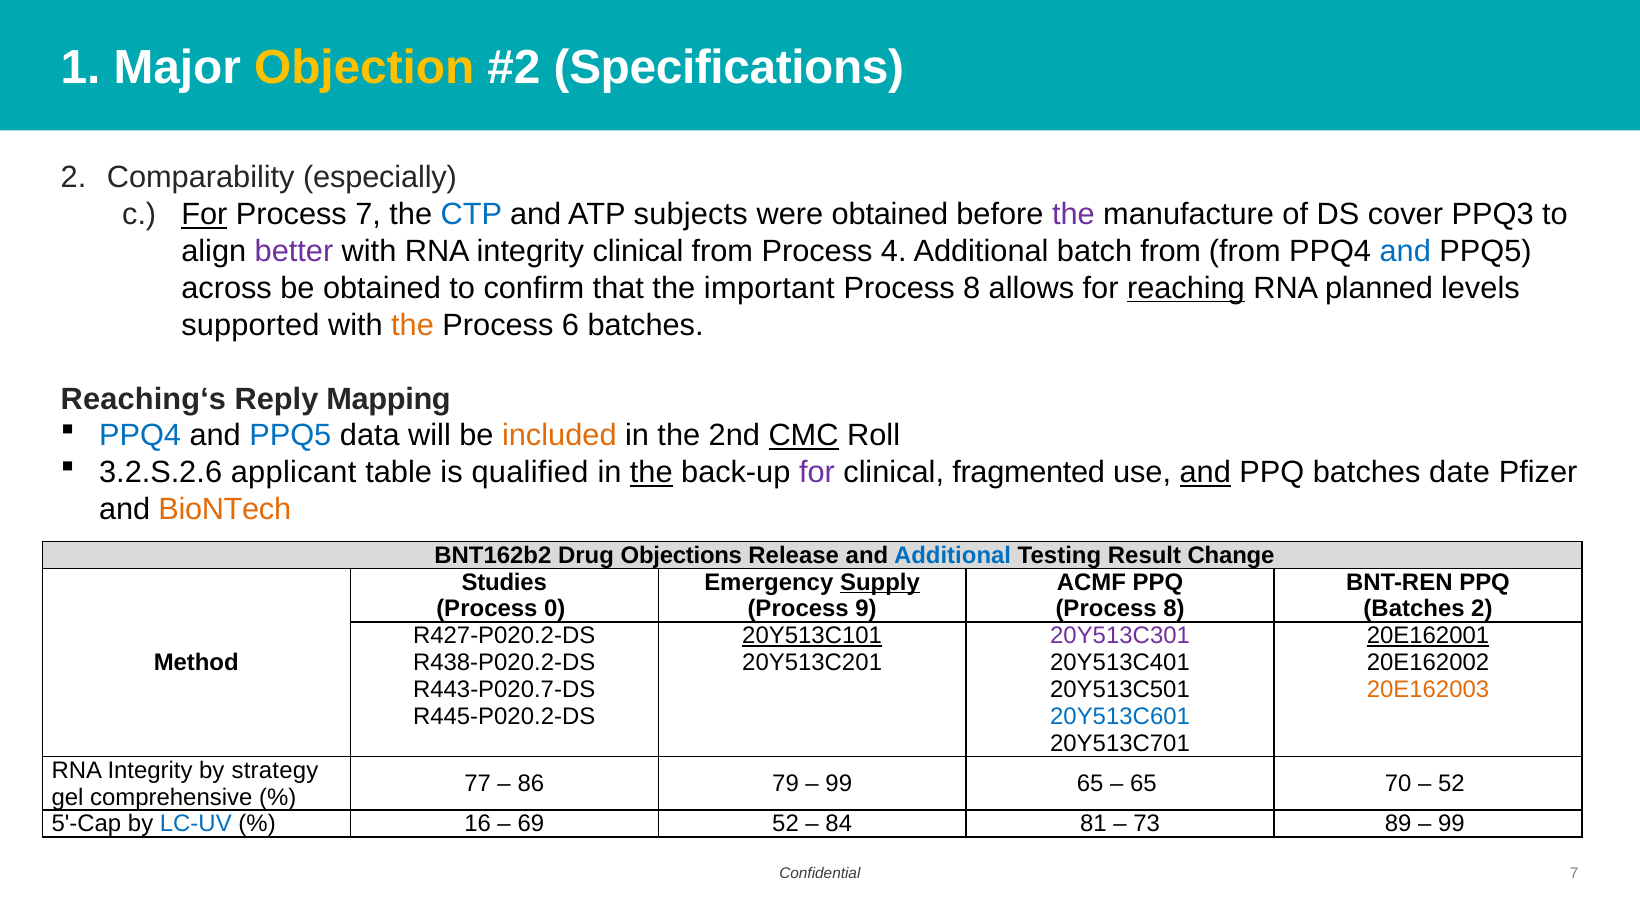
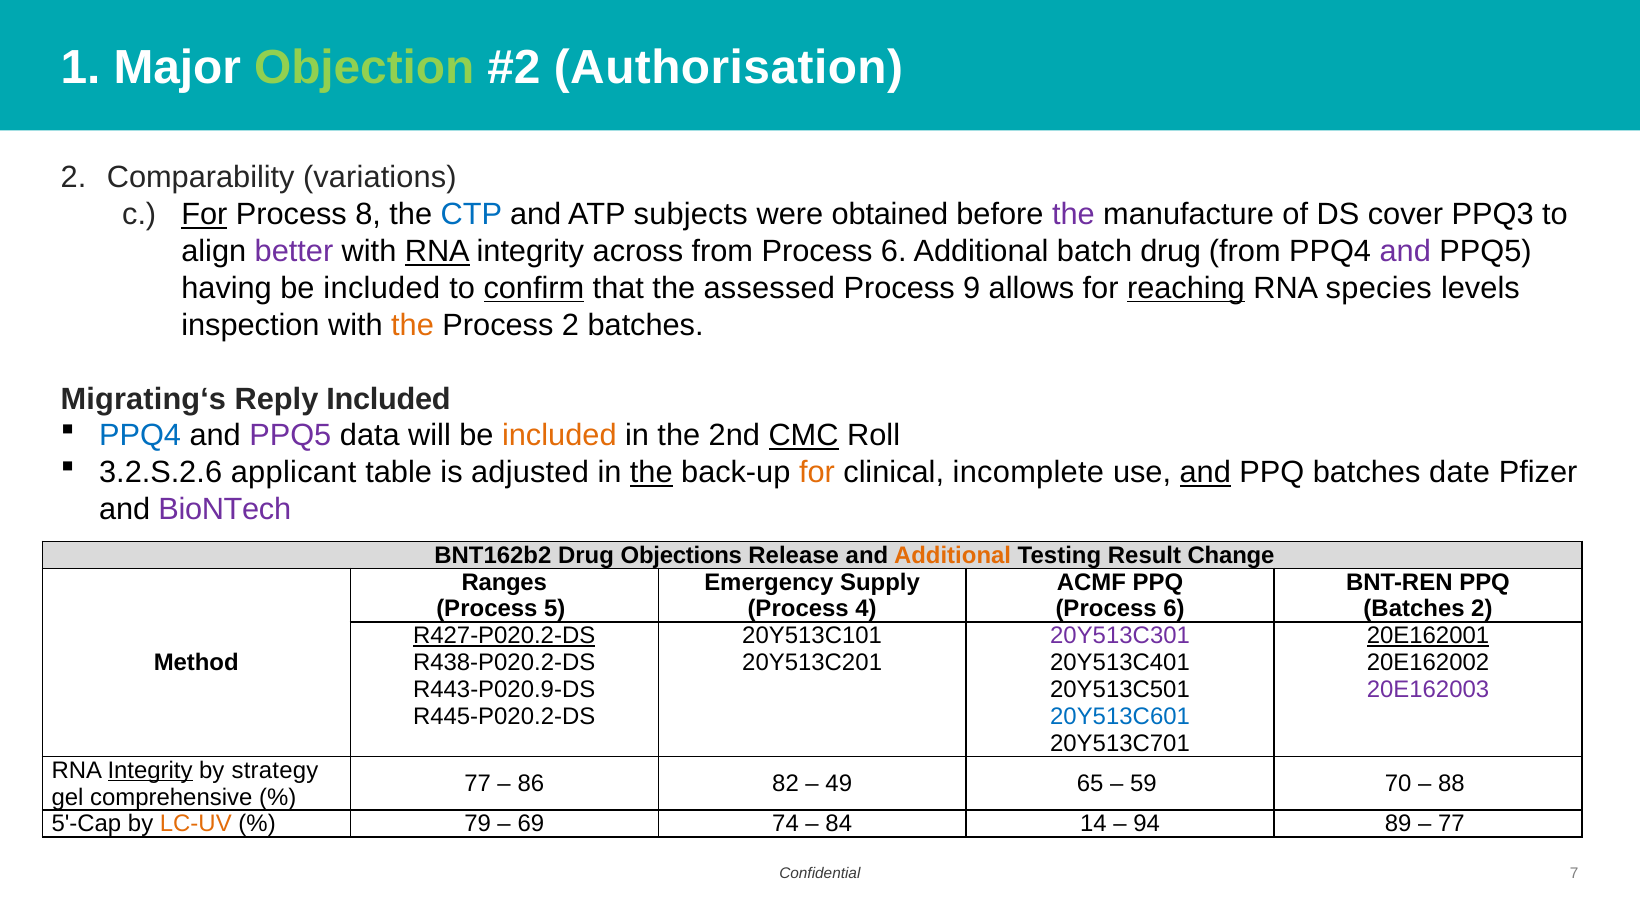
Objection colour: yellow -> light green
Specifications: Specifications -> Authorisation
especially: especially -> variations
Process 7: 7 -> 8
RNA at (437, 252) underline: none -> present
integrity clinical: clinical -> across
from Process 4: 4 -> 6
batch from: from -> drug
and at (1405, 252) colour: blue -> purple
across: across -> having
obtained at (382, 288): obtained -> included
confirm underline: none -> present
important: important -> assessed
8 at (972, 288): 8 -> 9
planned: planned -> species
supported: supported -> inspection
Process 6: 6 -> 2
Reaching‘s: Reaching‘s -> Migrating‘s
Reply Mapping: Mapping -> Included
PPQ5 at (290, 436) colour: blue -> purple
qualified: qualified -> adjusted
for at (817, 473) colour: purple -> orange
fragmented: fragmented -> incomplete
BioNTech colour: orange -> purple
Additional at (953, 556) colour: blue -> orange
Studies: Studies -> Ranges
Supply underline: present -> none
0: 0 -> 5
9: 9 -> 4
8 at (1174, 609): 8 -> 6
R427-P020.2-DS underline: none -> present
20Y513C101 underline: present -> none
R443-P020.7-DS: R443-P020.7-DS -> R443-P020.9-DS
20E162003 colour: orange -> purple
Integrity at (150, 771) underline: none -> present
79: 79 -> 82
99 at (839, 784): 99 -> 49
65 at (1143, 784): 65 -> 59
52 at (1451, 784): 52 -> 88
LC‑UV colour: blue -> orange
16: 16 -> 79
69 52: 52 -> 74
81: 81 -> 14
73: 73 -> 94
99 at (1451, 824): 99 -> 77
